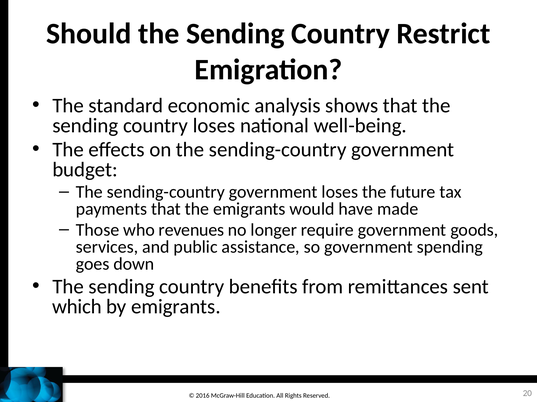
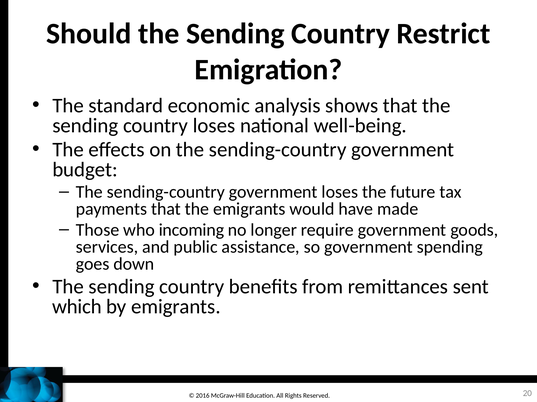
revenues: revenues -> incoming
